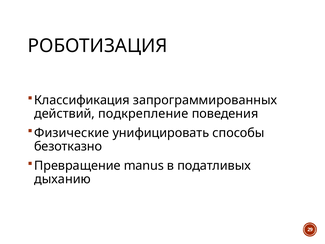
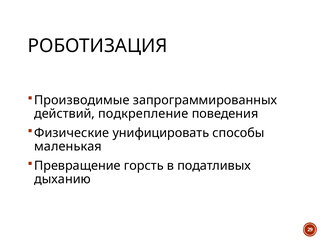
Классификация: Классификация -> Производимые
безотказно: безотказно -> маленькая
manus: manus -> горсть
